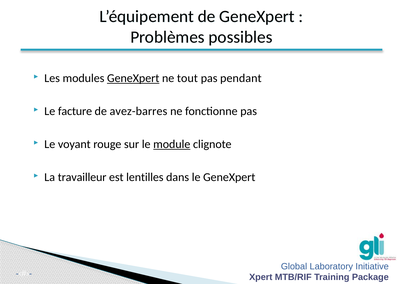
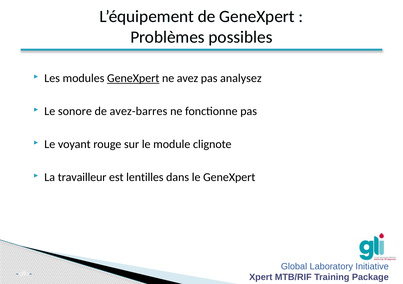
tout: tout -> avez
pendant: pendant -> analysez
facture: facture -> sonore
module underline: present -> none
